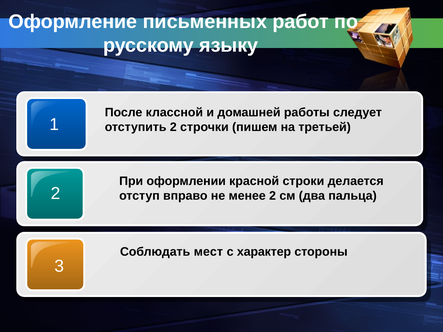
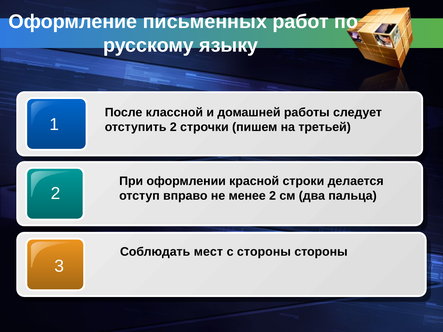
с характер: характер -> стороны
